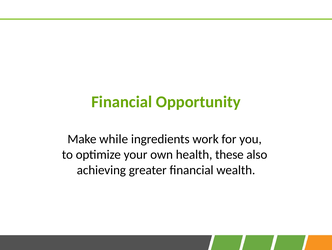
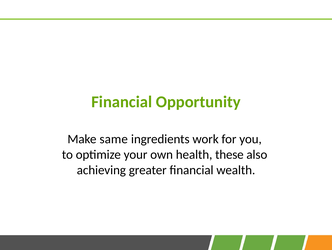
while: while -> same
